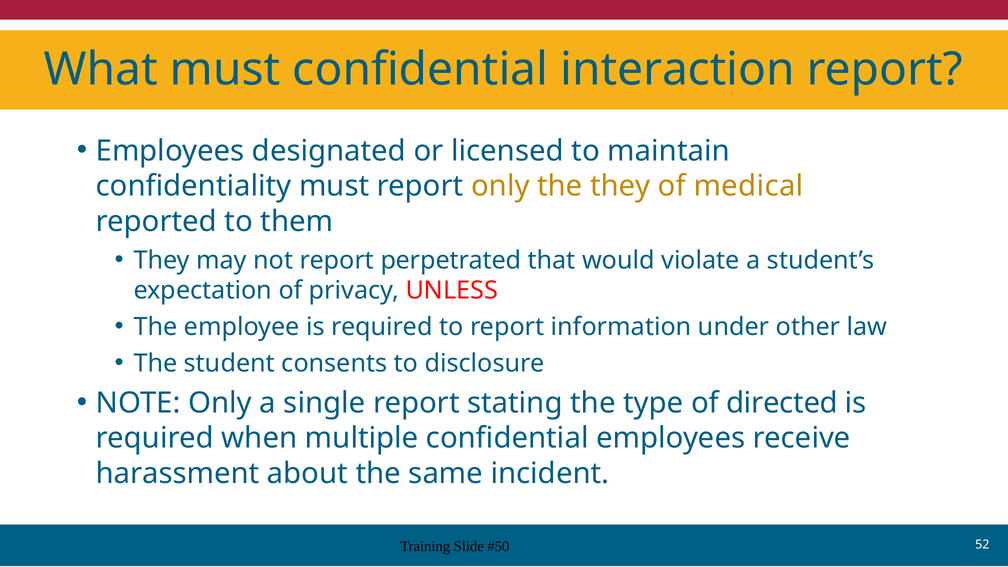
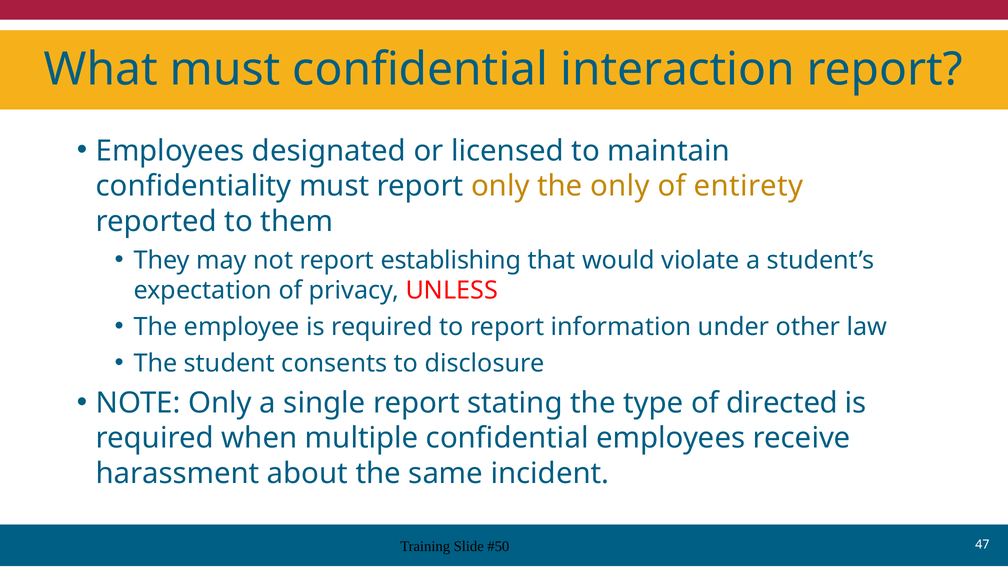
the they: they -> only
medical: medical -> entirety
perpetrated: perpetrated -> establishing
52: 52 -> 47
